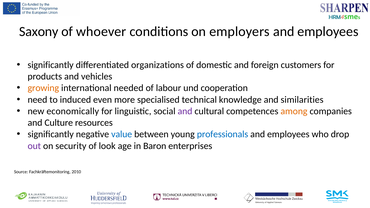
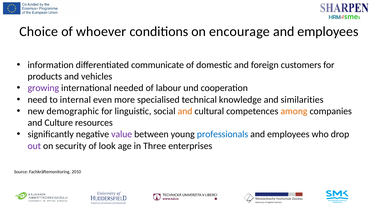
Saxony: Saxony -> Choice
employers: employers -> encourage
significantly at (51, 65): significantly -> information
organizations: organizations -> communicate
growing colour: orange -> purple
induced: induced -> internal
economically: economically -> demographic
and at (185, 111) colour: purple -> orange
value colour: blue -> purple
Baron: Baron -> Three
